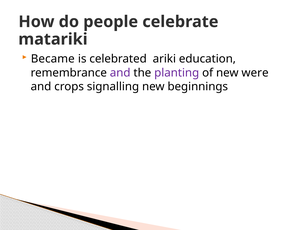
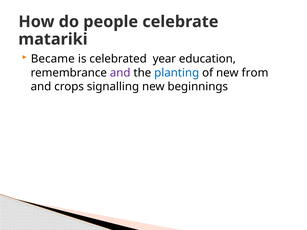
ariki: ariki -> year
planting colour: purple -> blue
were: were -> from
